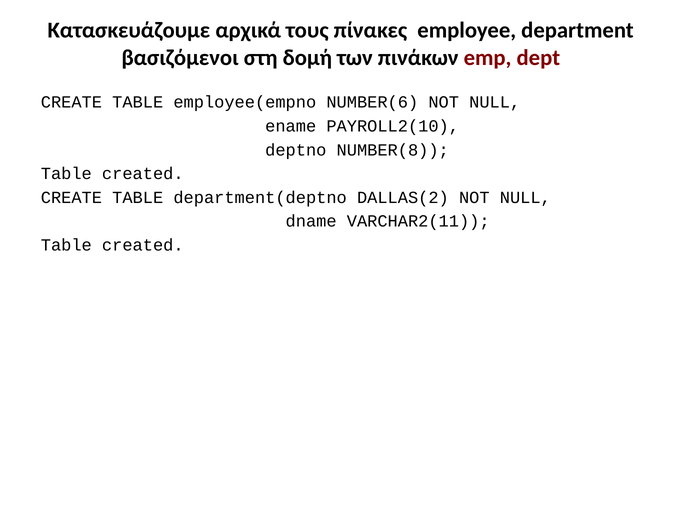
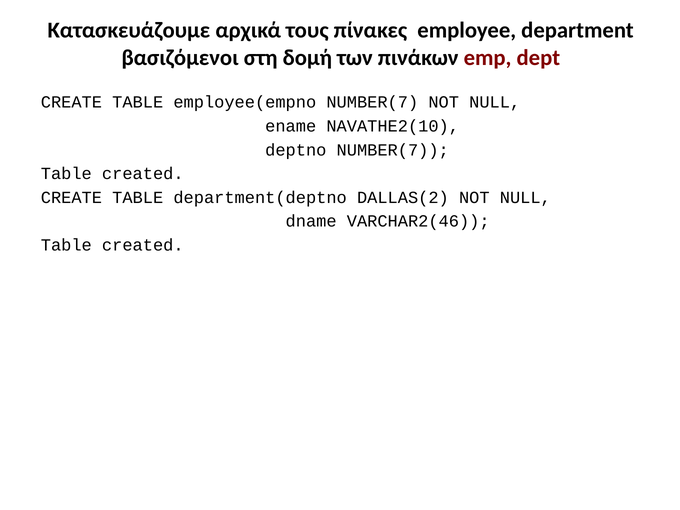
employee(empno NUMBER(6: NUMBER(6 -> NUMBER(7
PAYROLL2(10: PAYROLL2(10 -> NAVATHE2(10
deptno NUMBER(8: NUMBER(8 -> NUMBER(7
VARCHAR2(11: VARCHAR2(11 -> VARCHAR2(46
